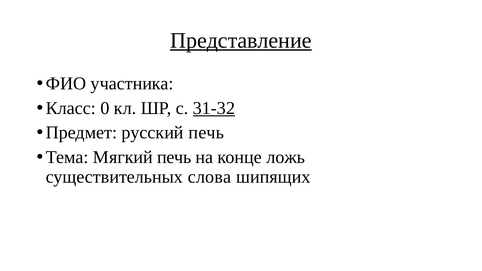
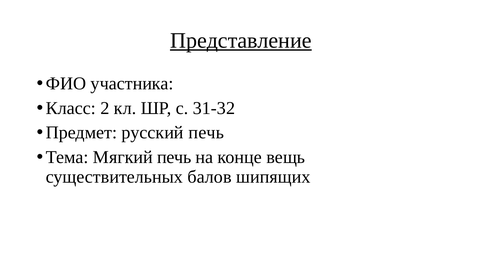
0: 0 -> 2
31-32 underline: present -> none
ложь: ложь -> вещь
слова: слова -> балов
